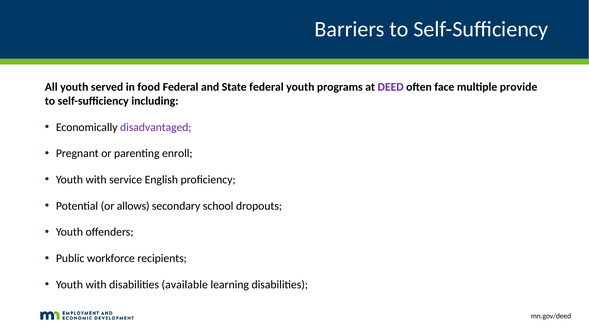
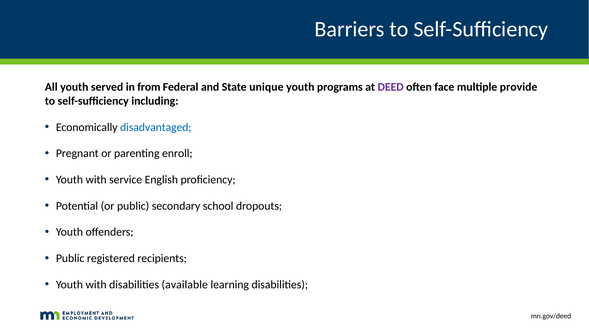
food: food -> from
State federal: federal -> unique
disadvantaged colour: purple -> blue
or allows: allows -> public
workforce: workforce -> registered
